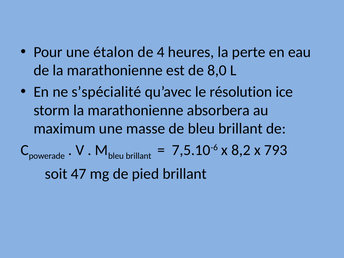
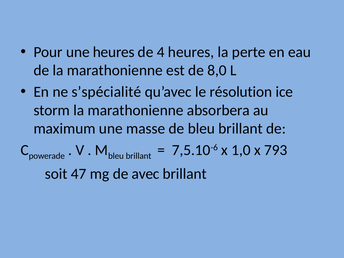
une étalon: étalon -> heures
8,2: 8,2 -> 1,0
pied: pied -> avec
